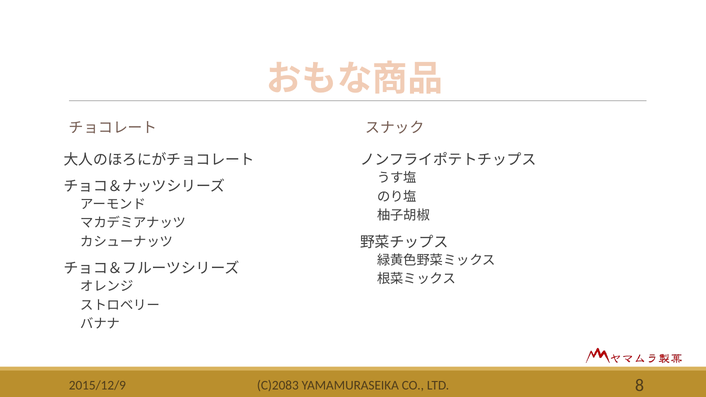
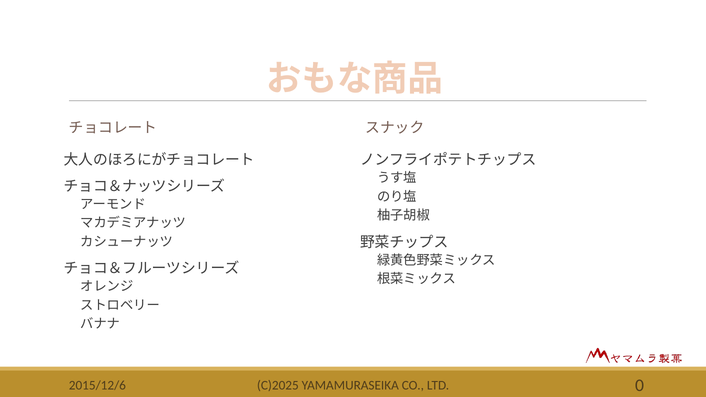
C)2083: C)2083 -> C)2025
8: 8 -> 0
2015/12/9: 2015/12/9 -> 2015/12/6
